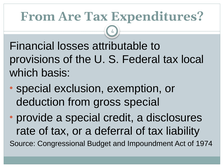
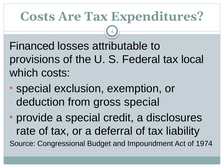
From at (38, 16): From -> Costs
Financial: Financial -> Financed
which basis: basis -> costs
